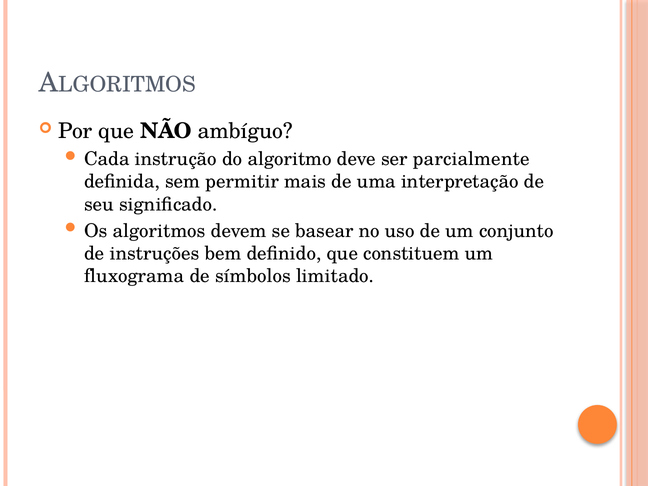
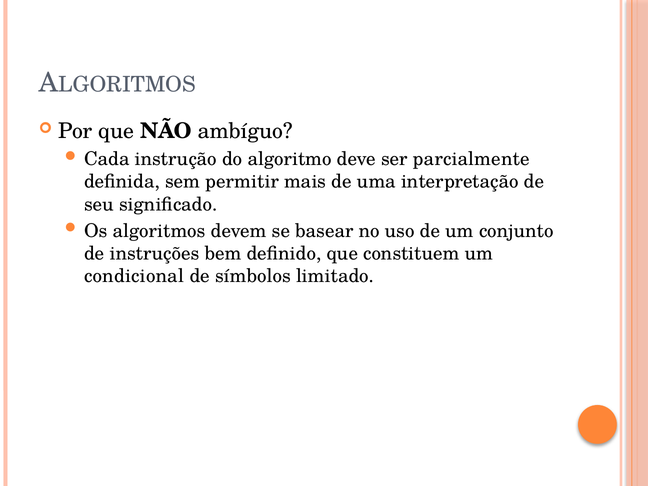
fluxograma: fluxograma -> condicional
